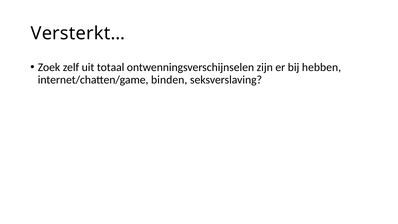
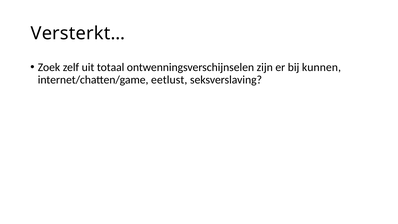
hebben: hebben -> kunnen
binden: binden -> eetlust
